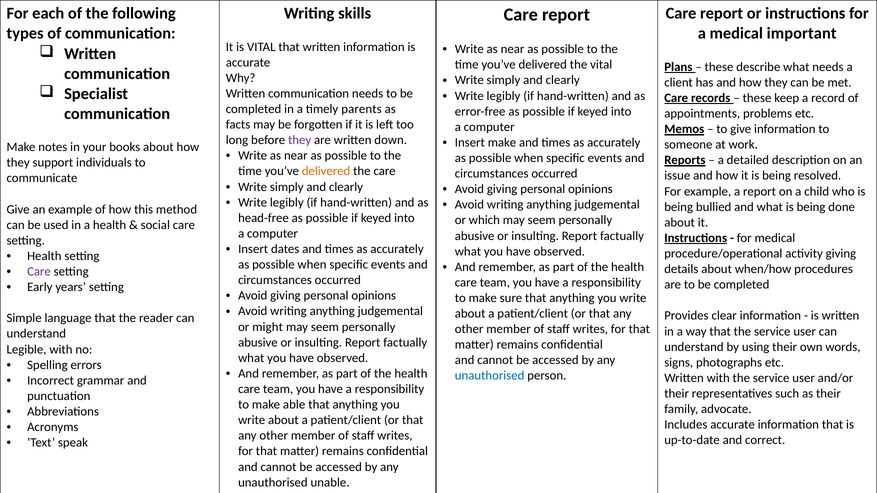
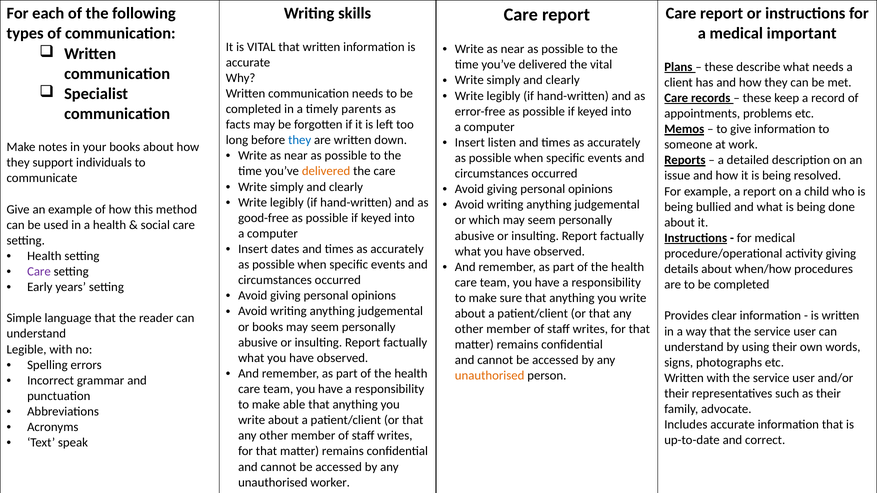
they at (300, 140) colour: purple -> blue
Insert make: make -> listen
head-free: head-free -> good-free
or might: might -> books
unauthorised at (490, 376) colour: blue -> orange
unable: unable -> worker
